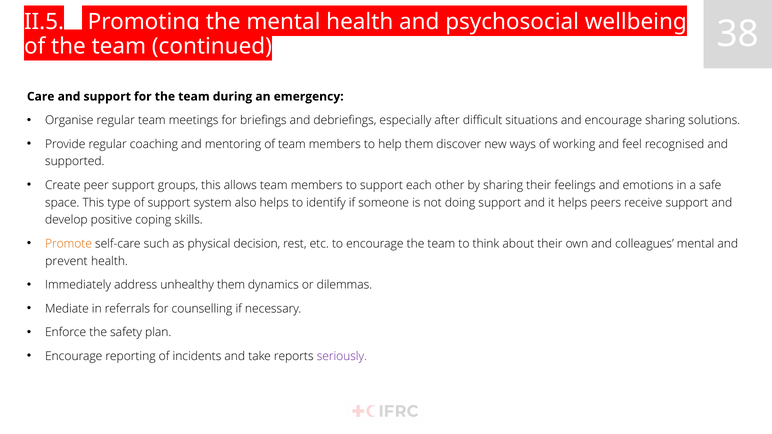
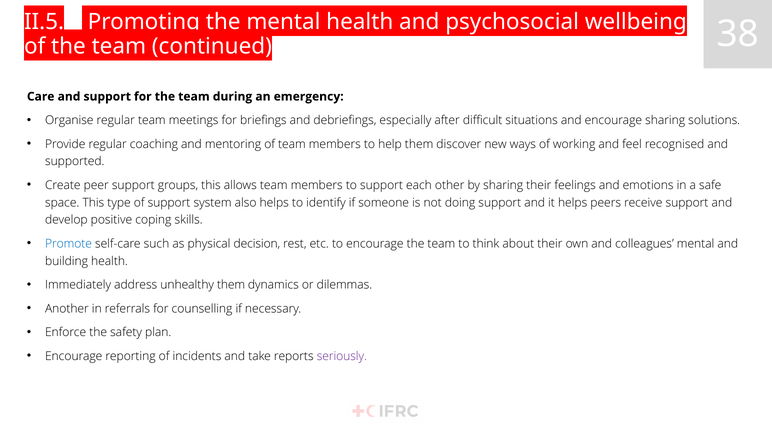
Promote colour: orange -> blue
prevent: prevent -> building
Mediate: Mediate -> Another
